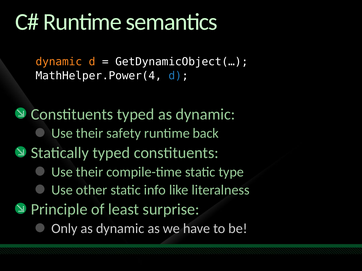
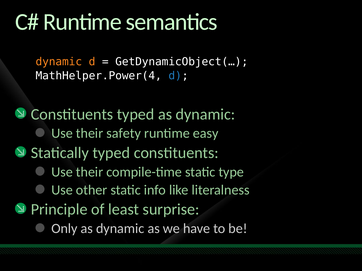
back: back -> easy
